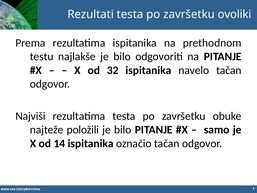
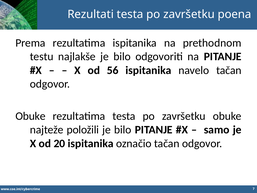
ovoliki: ovoliki -> poena
32: 32 -> 56
Najviši at (30, 116): Najviši -> Obuke
14: 14 -> 20
